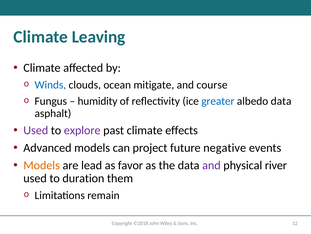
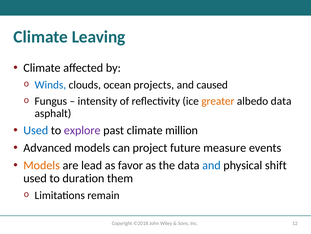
mitigate: mitigate -> projects
course: course -> caused
humidity: humidity -> intensity
greater colour: blue -> orange
Used at (36, 130) colour: purple -> blue
effects: effects -> million
negative: negative -> measure
and at (211, 165) colour: purple -> blue
river: river -> shift
